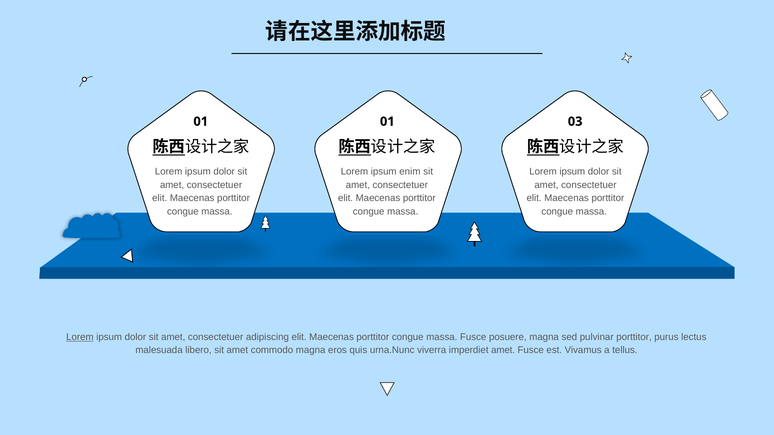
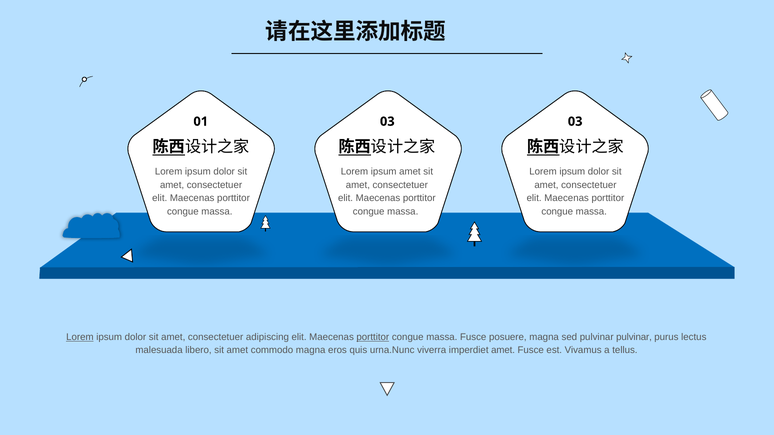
01 01: 01 -> 03
ipsum enim: enim -> amet
porttitor at (373, 337) underline: none -> present
pulvinar porttitor: porttitor -> pulvinar
